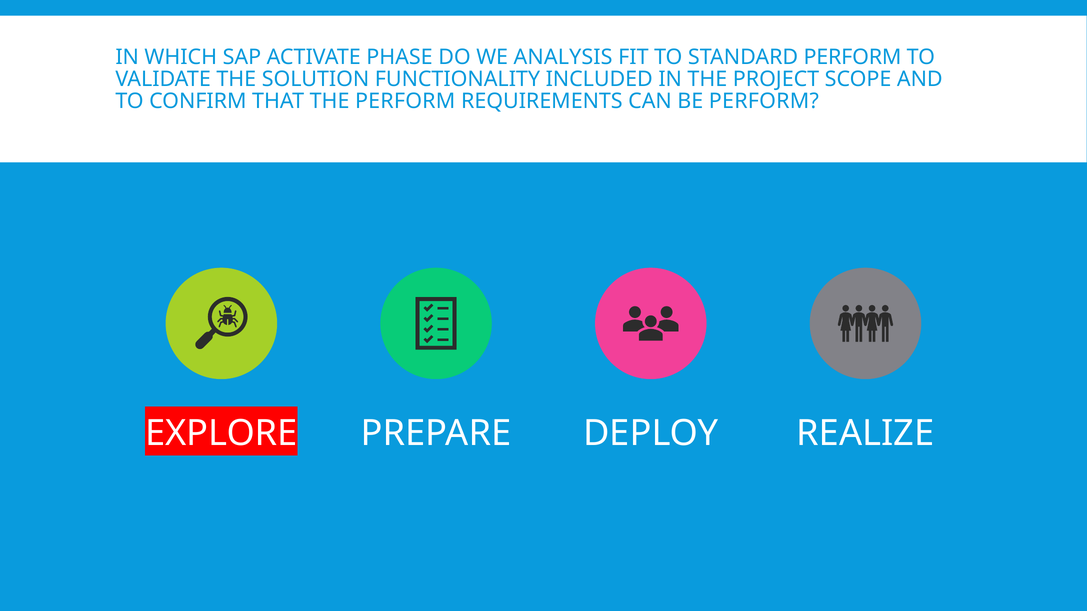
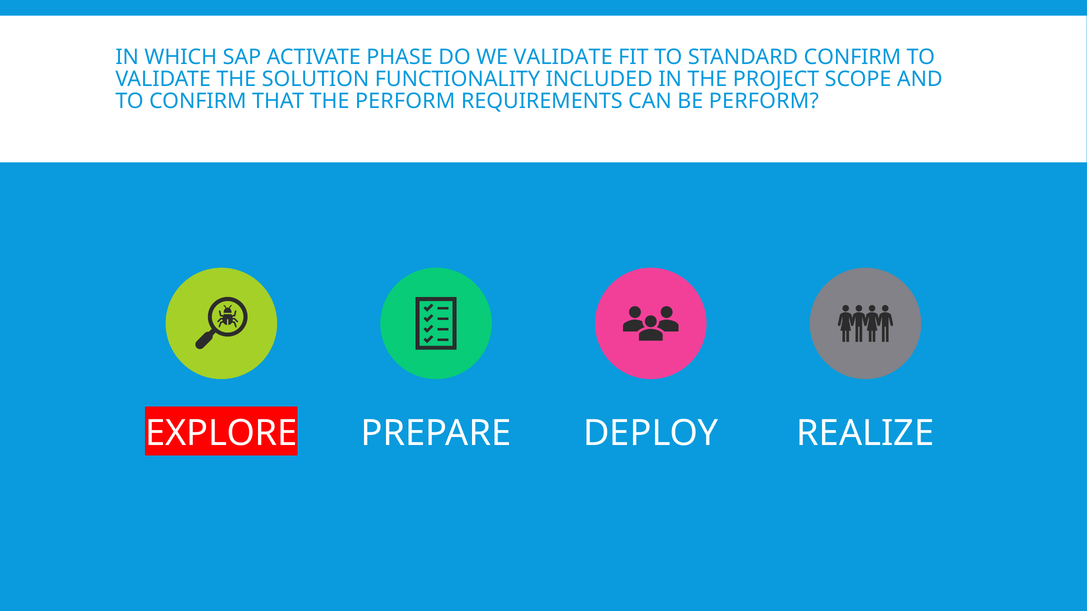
WE ANALYSIS: ANALYSIS -> VALIDATE
STANDARD PERFORM: PERFORM -> CONFIRM
